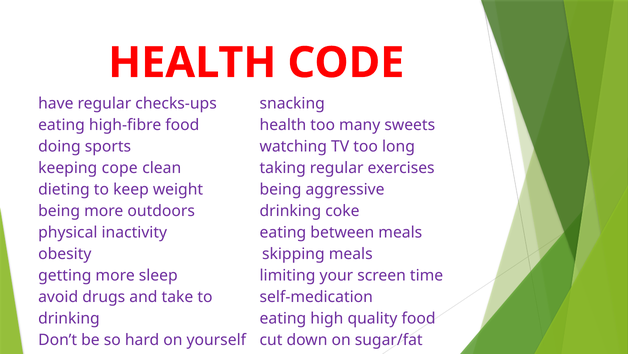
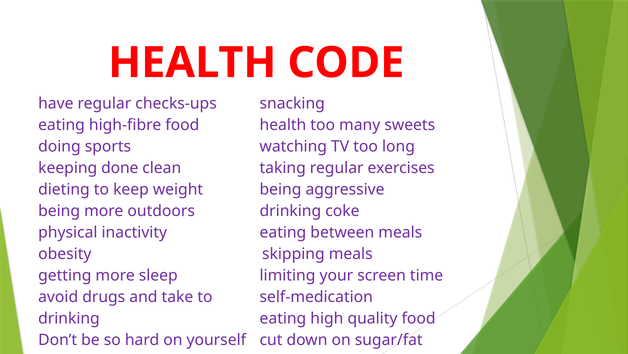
cope: cope -> done
